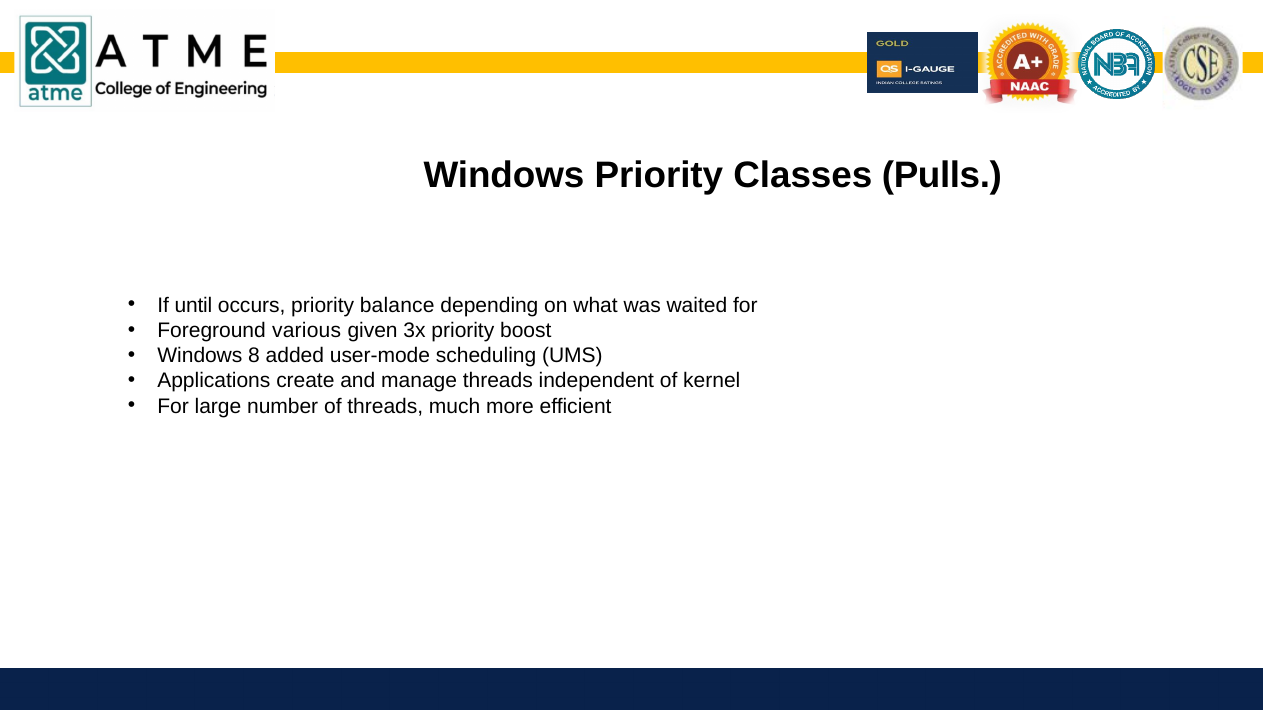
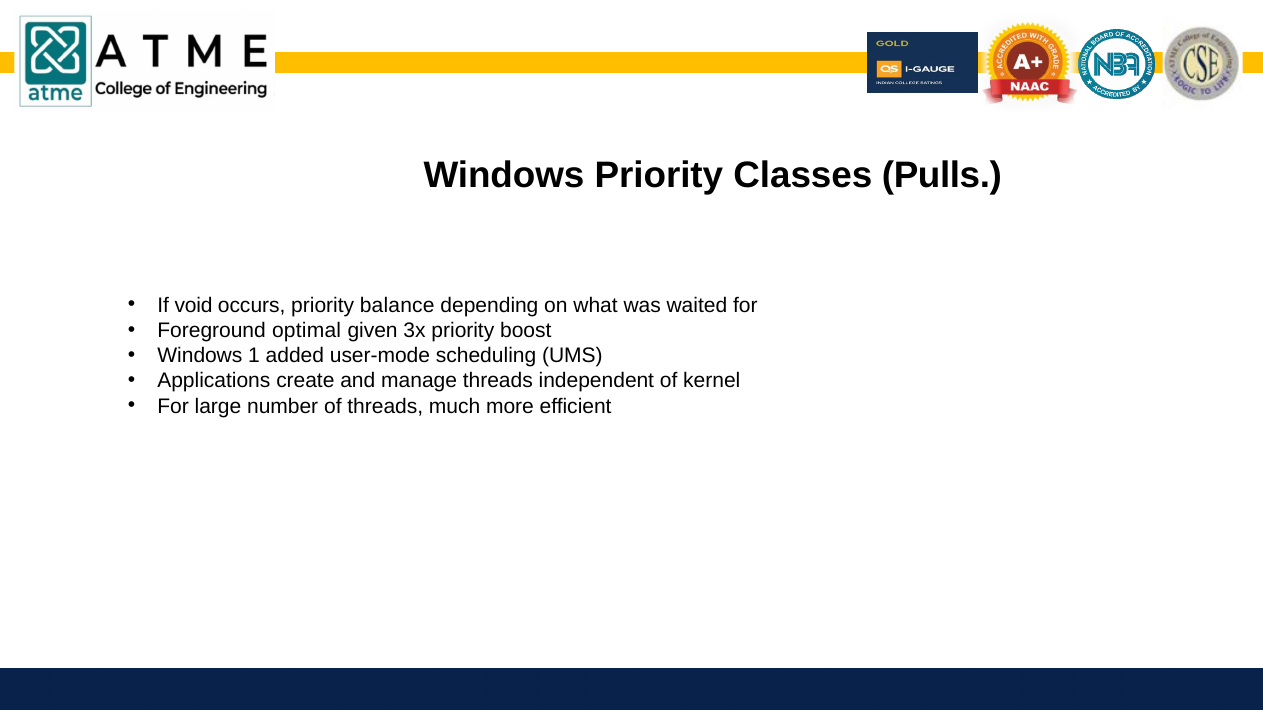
until: until -> void
various: various -> optimal
8: 8 -> 1
